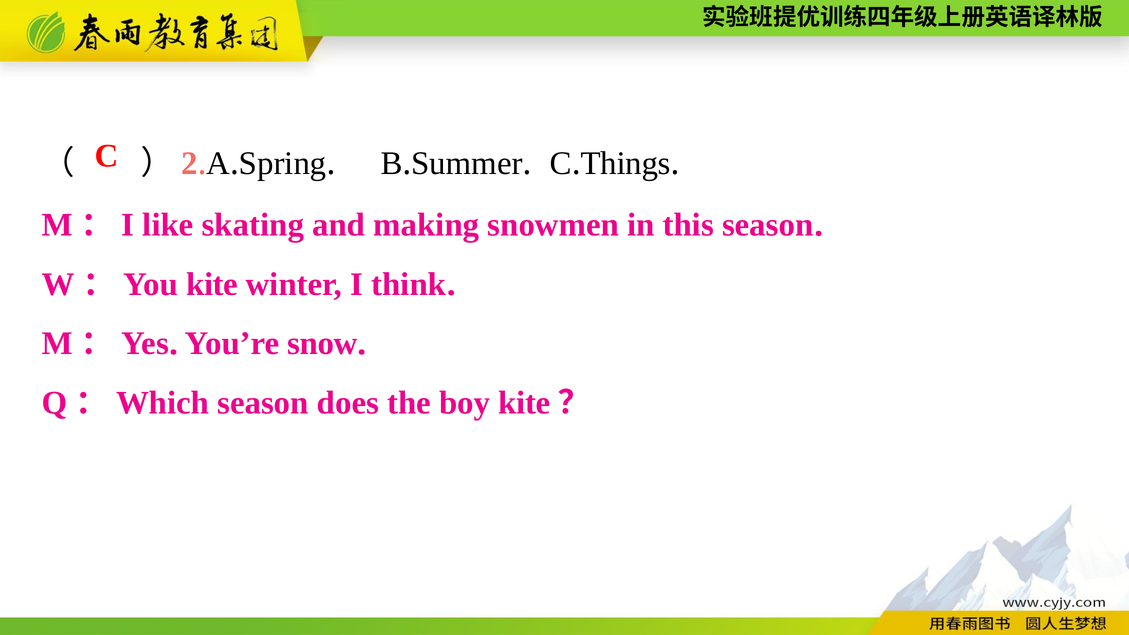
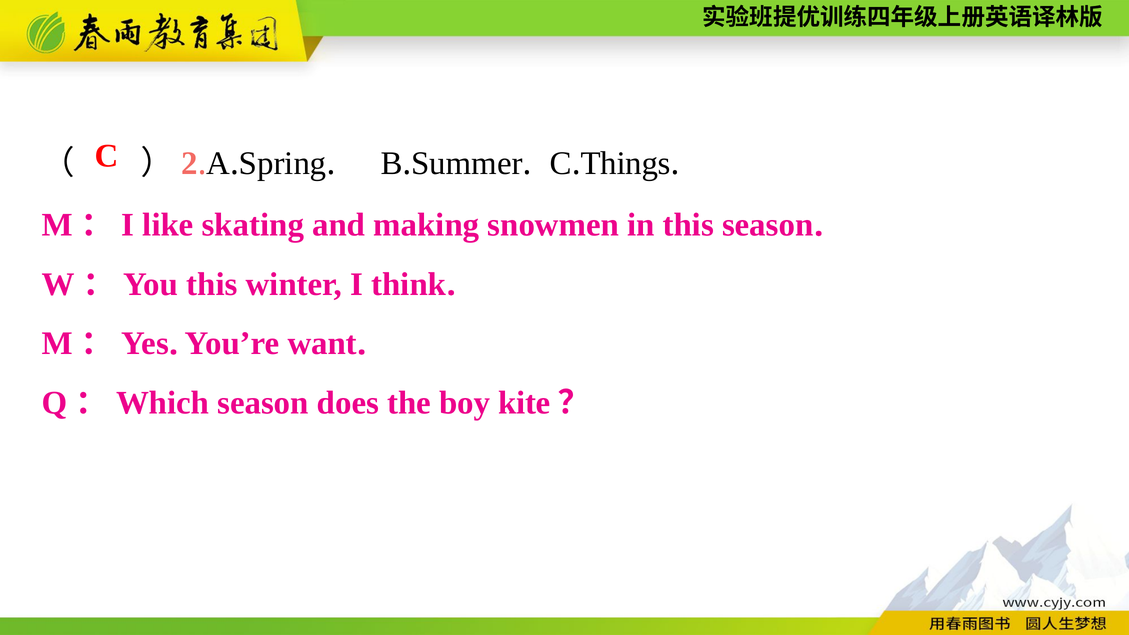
kite at (212, 284): kite -> this
snow: snow -> want
